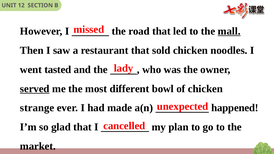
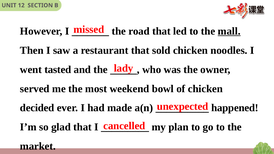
served underline: present -> none
different: different -> weekend
strange: strange -> decided
